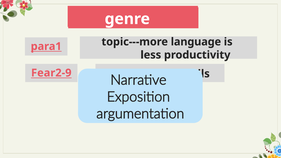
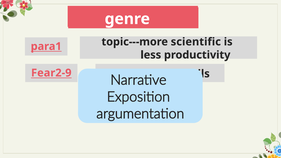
language: language -> scientific
